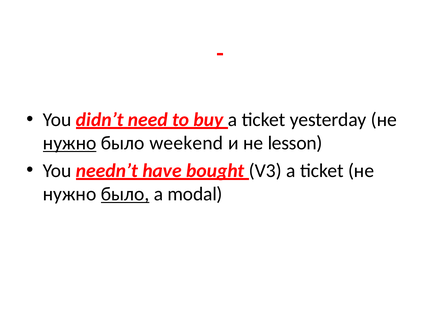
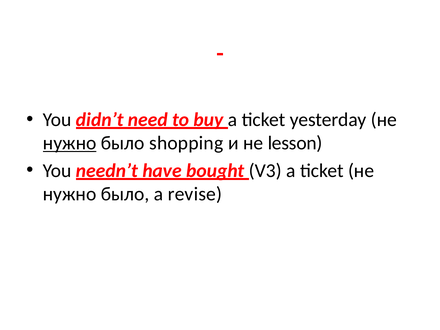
weekend: weekend -> shopping
было at (125, 194) underline: present -> none
modal: modal -> revise
